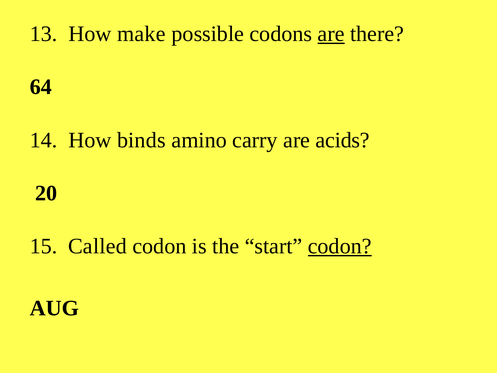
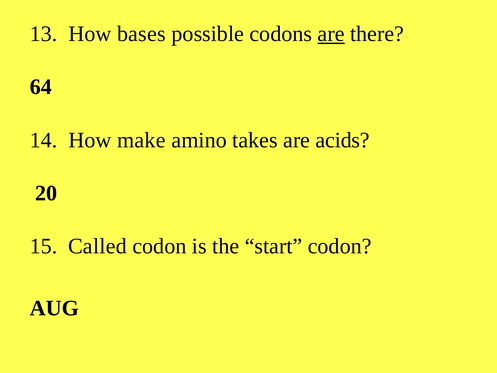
make: make -> bases
binds: binds -> make
carry: carry -> takes
codon at (340, 246) underline: present -> none
